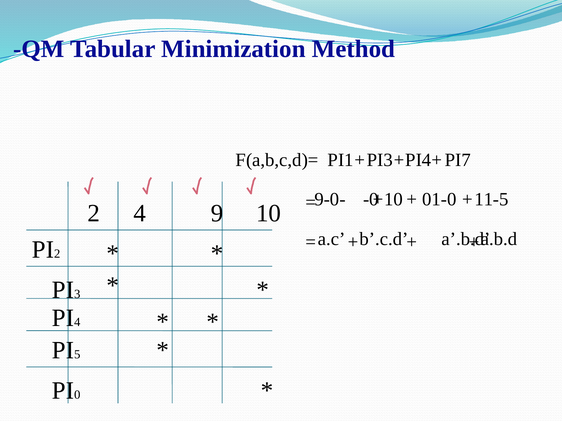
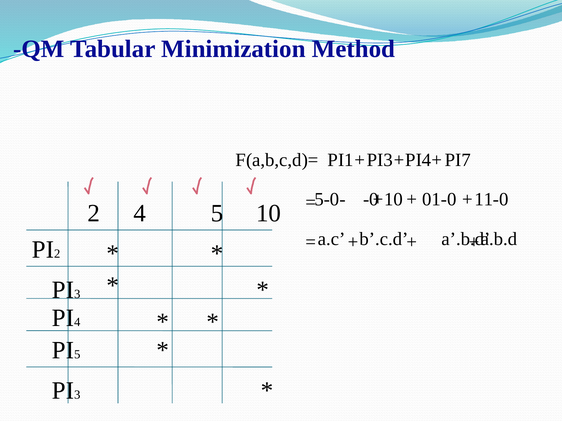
9-0-: 9-0- -> 5-0-
11-5: 11-5 -> 11-0
4 9: 9 -> 5
0 at (77, 395): 0 -> 3
